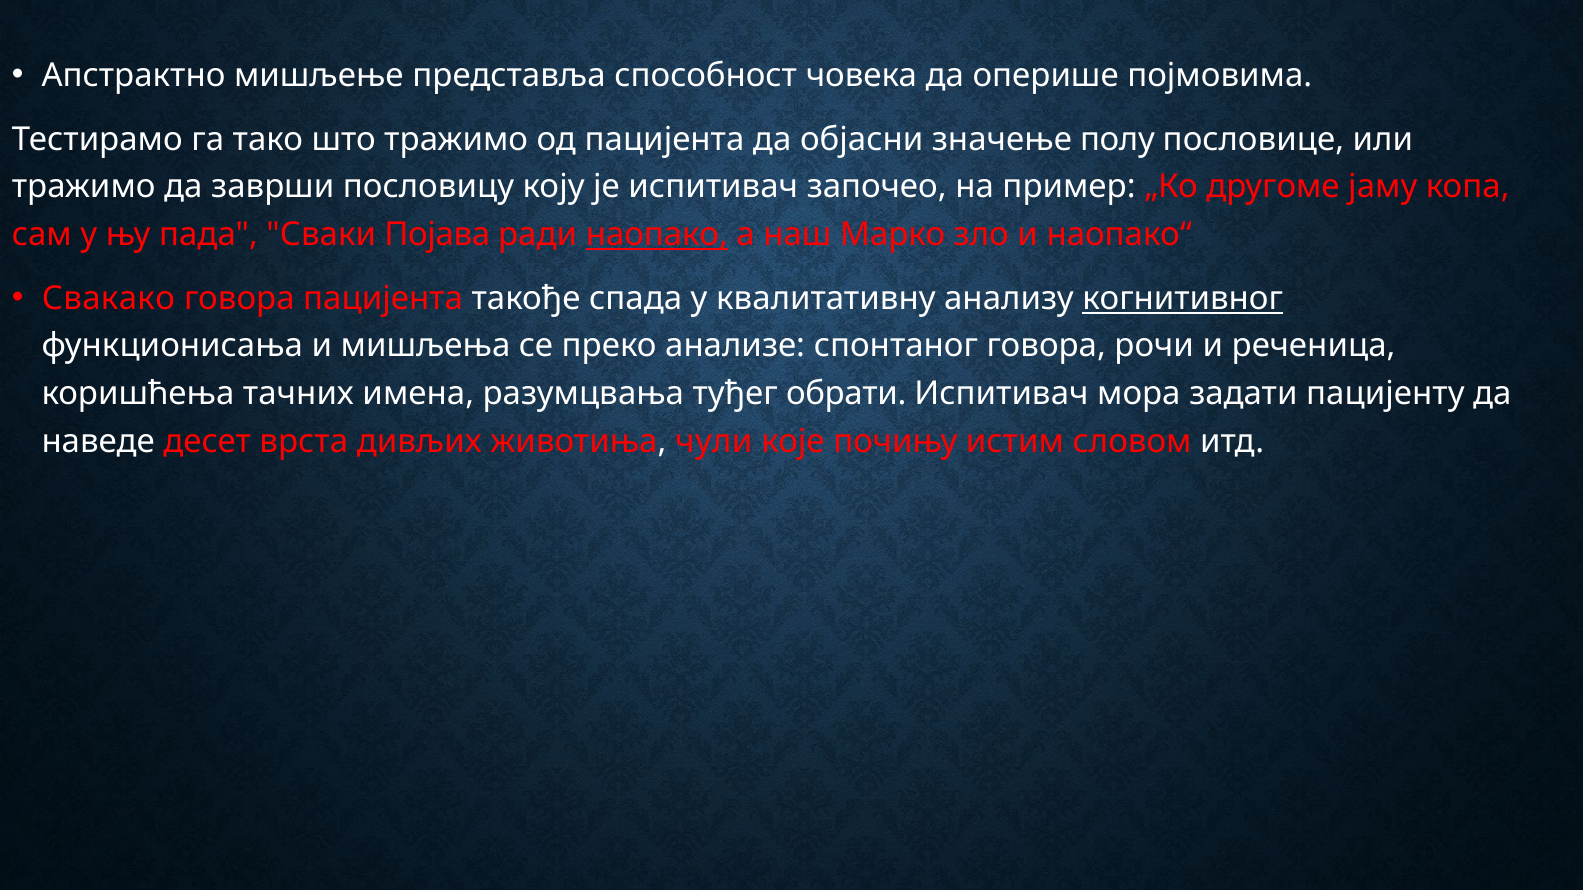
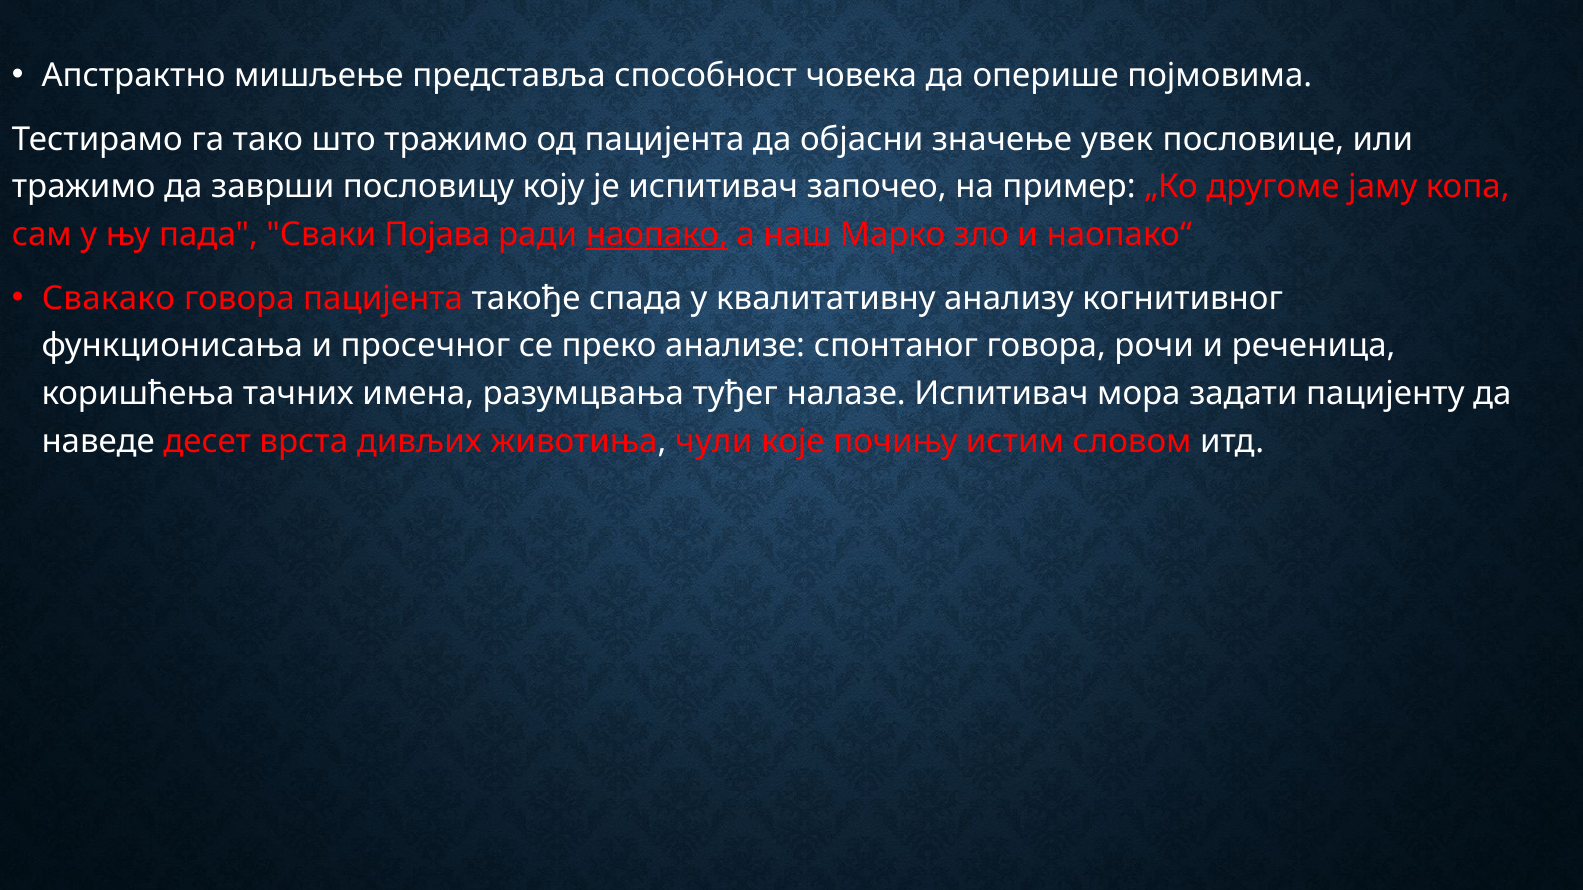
полу: полу -> увек
когнитивног underline: present -> none
мишљења: мишљења -> просечног
обрати: обрати -> налазе
